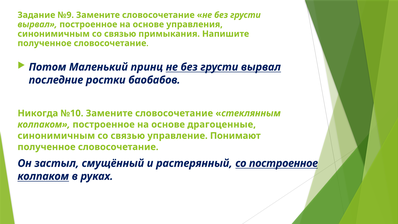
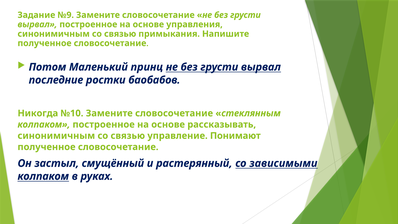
драгоценные: драгоценные -> рассказывать
со построенное: построенное -> зависимыми
